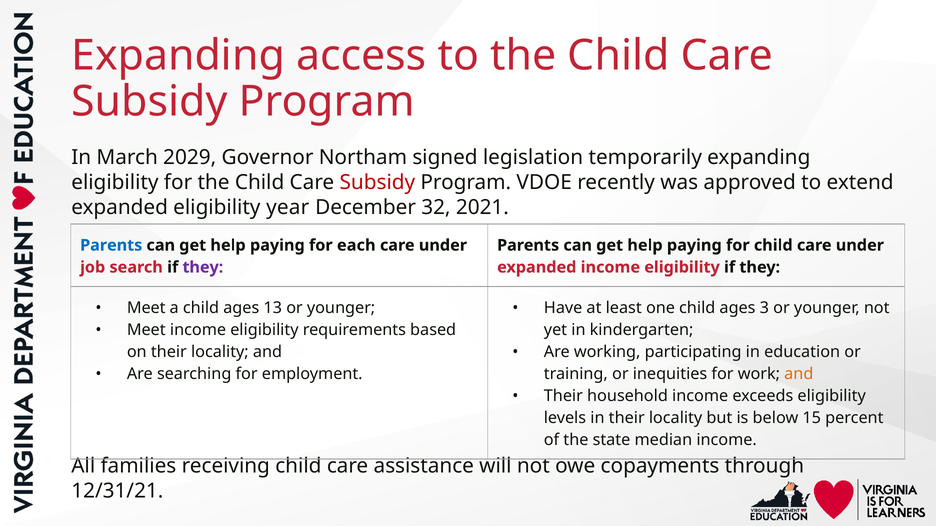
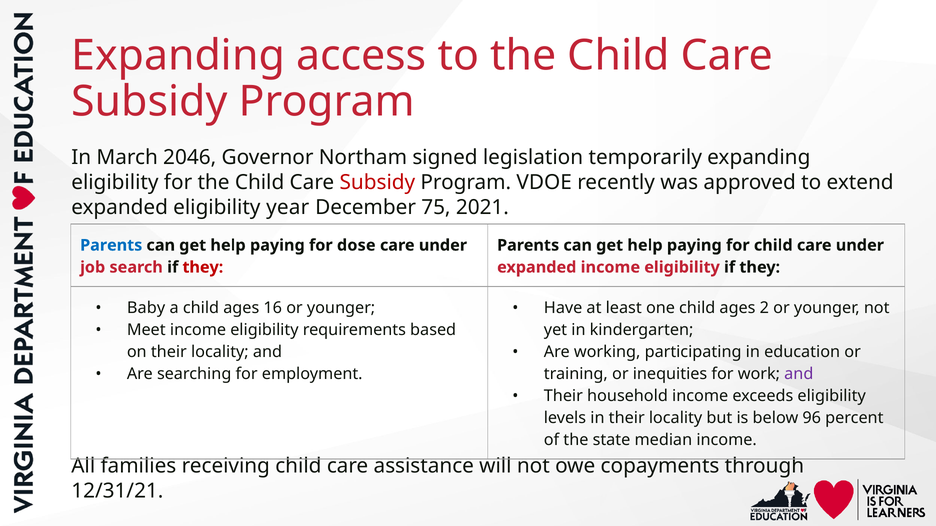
2029: 2029 -> 2046
32: 32 -> 75
each: each -> dose
they at (203, 268) colour: purple -> red
Meet at (146, 308): Meet -> Baby
13: 13 -> 16
3: 3 -> 2
and at (799, 374) colour: orange -> purple
15: 15 -> 96
